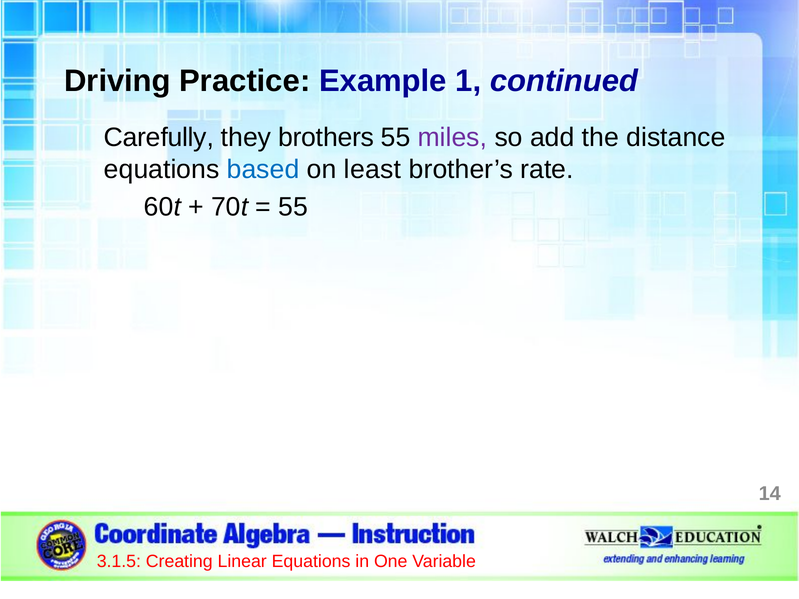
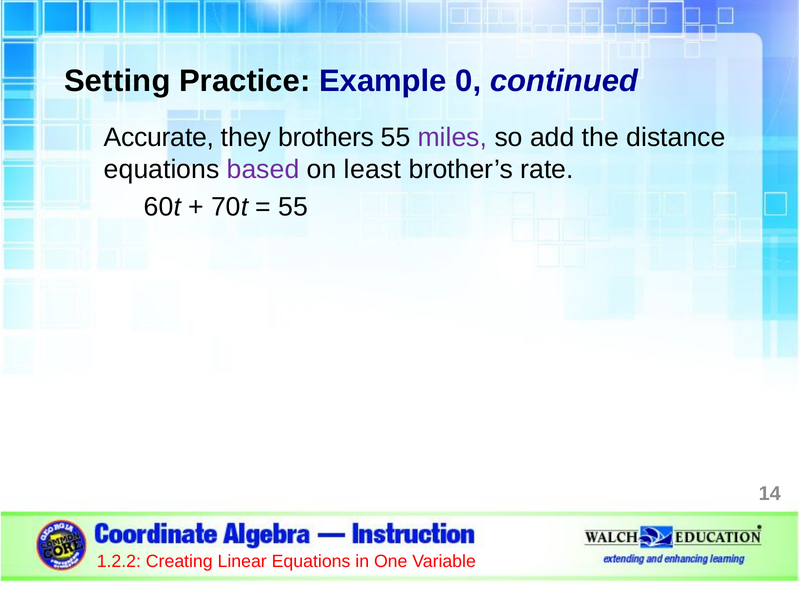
Driving: Driving -> Setting
1: 1 -> 0
Carefully: Carefully -> Accurate
based colour: blue -> purple
3.1.5: 3.1.5 -> 1.2.2
